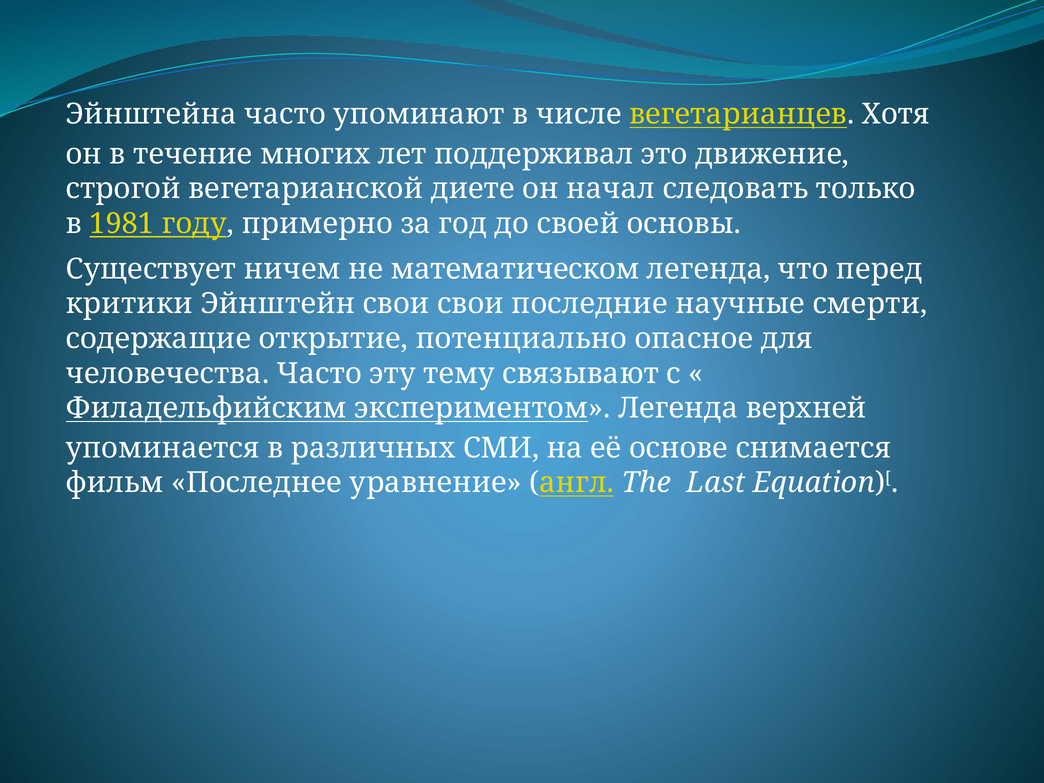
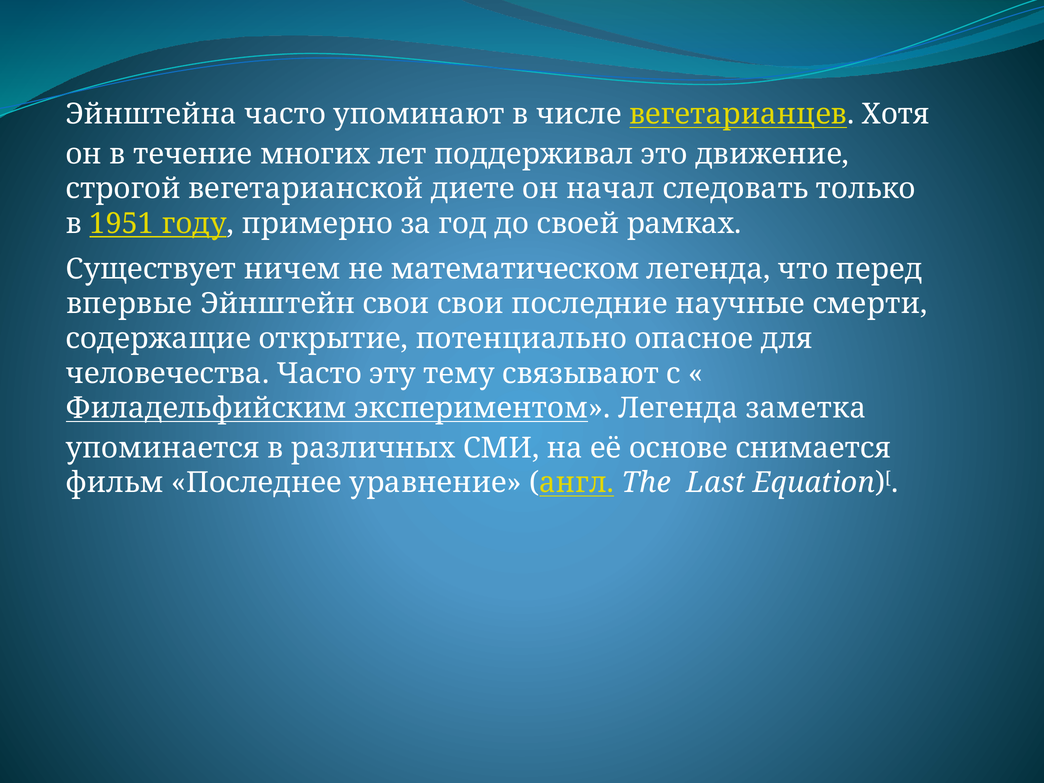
1981: 1981 -> 1951
основы: основы -> рамках
критики: критики -> впервые
верхней: верхней -> заметка
